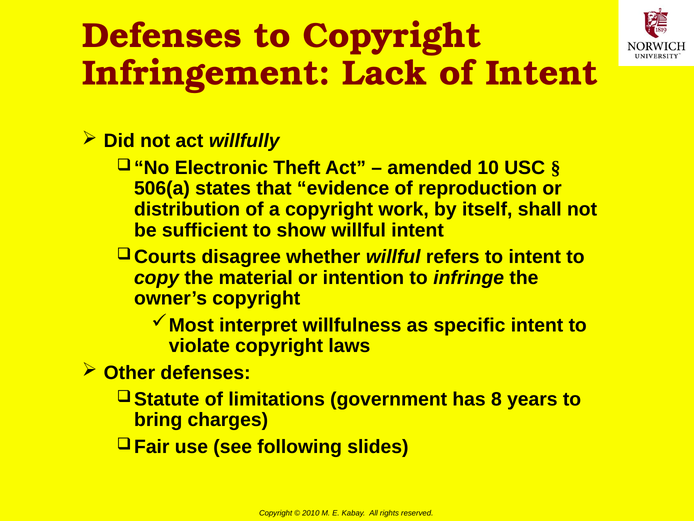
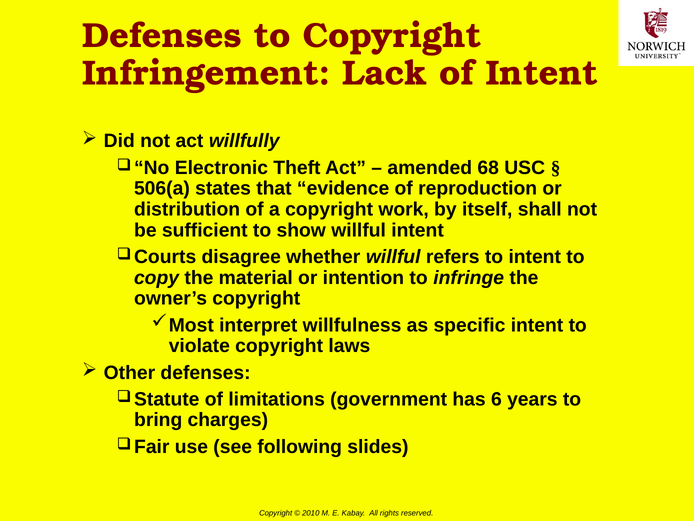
10: 10 -> 68
8: 8 -> 6
